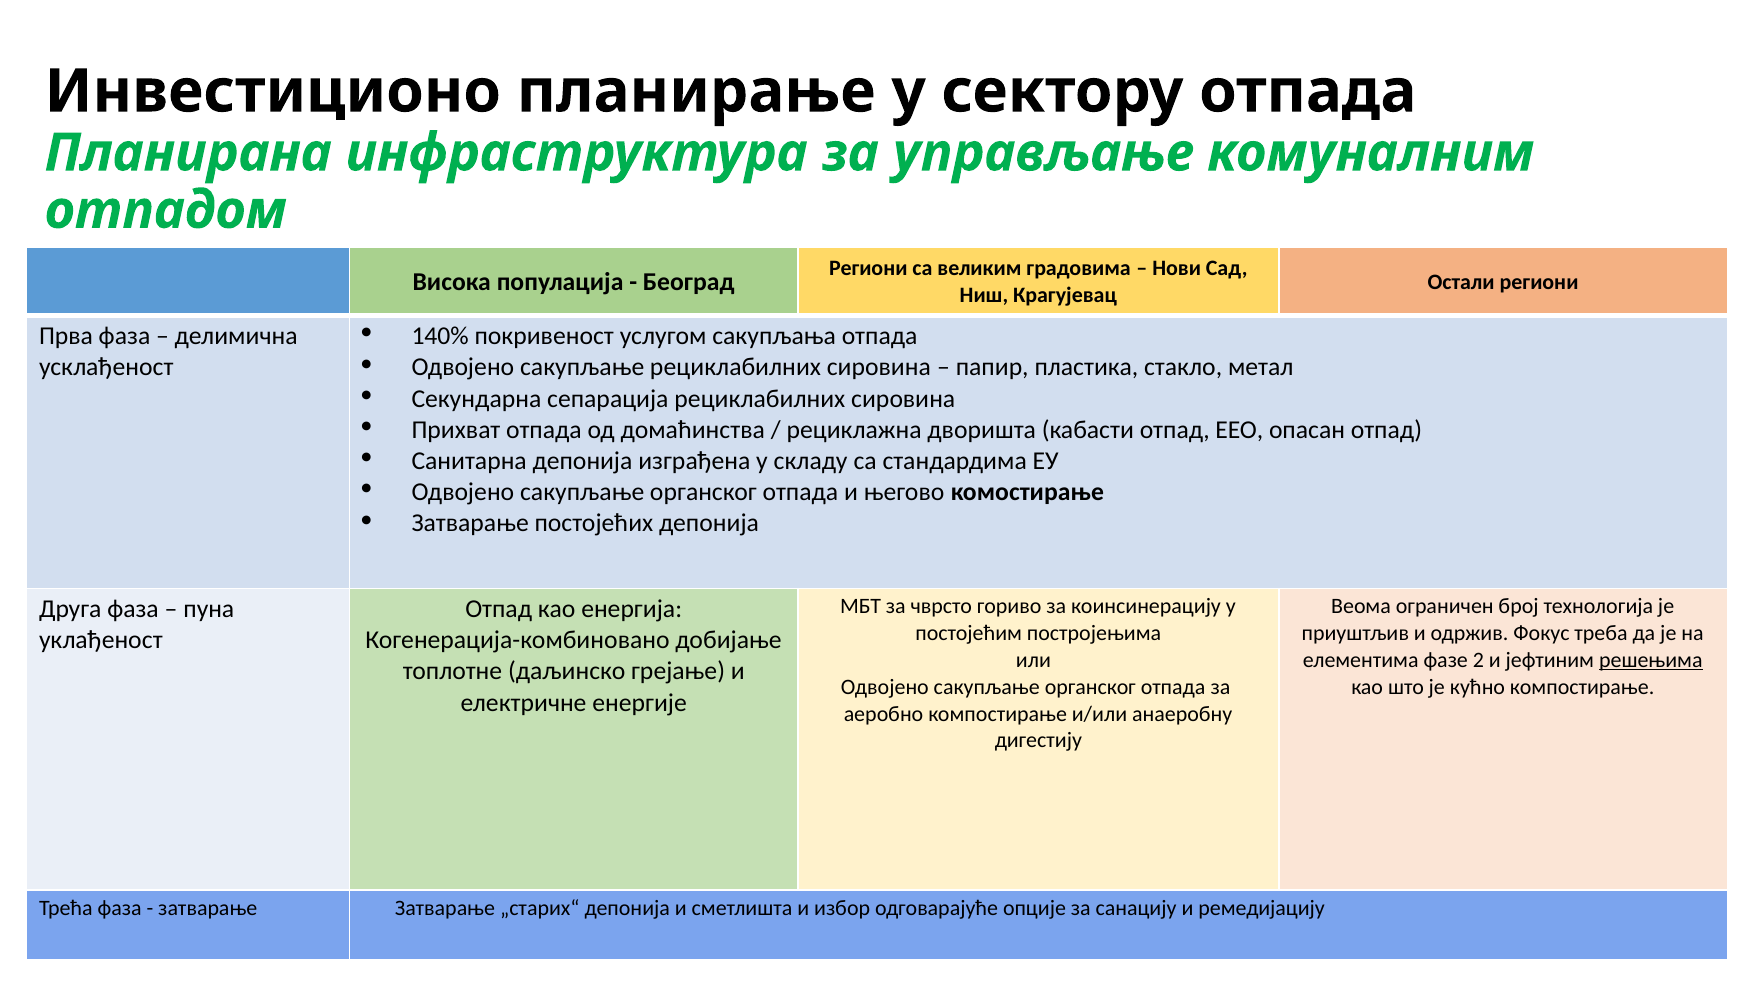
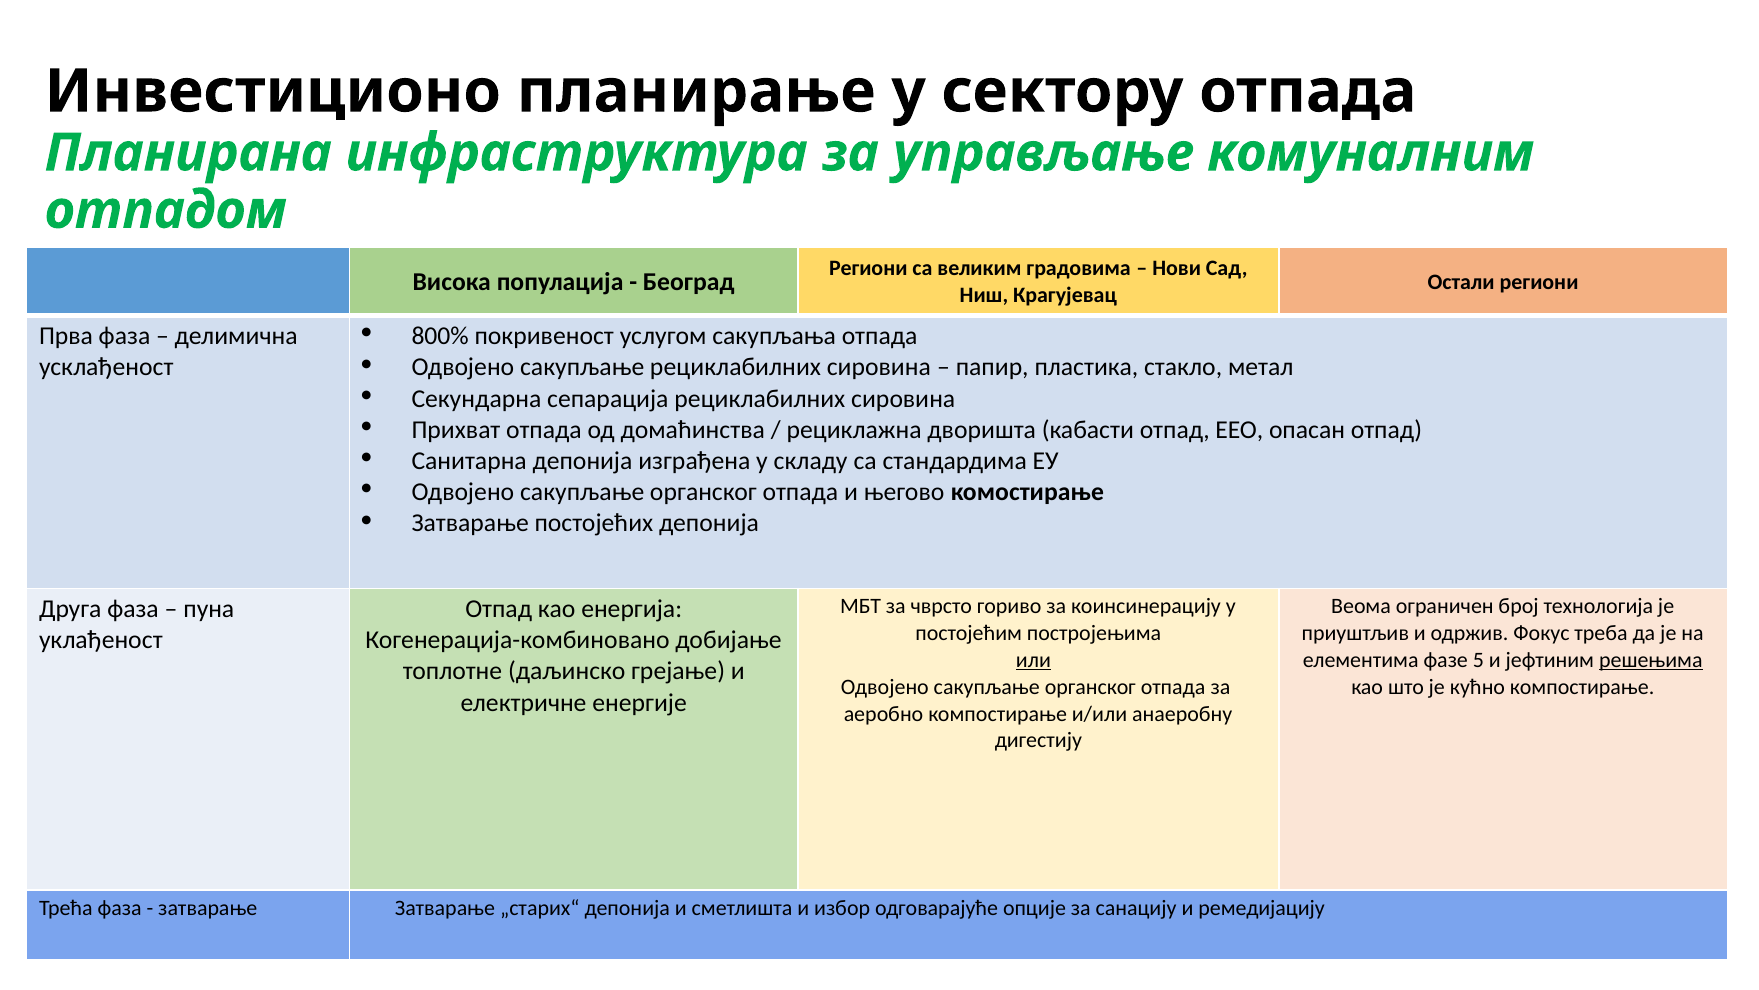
140%: 140% -> 800%
или underline: none -> present
фазе 2: 2 -> 5
